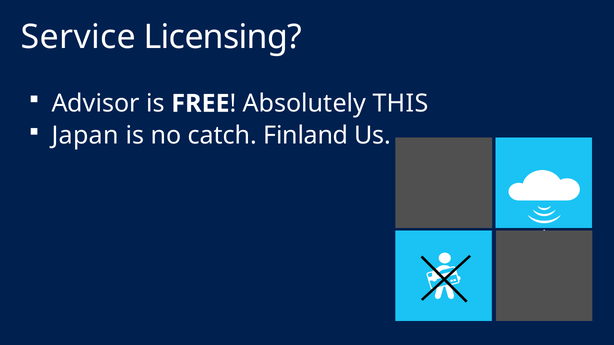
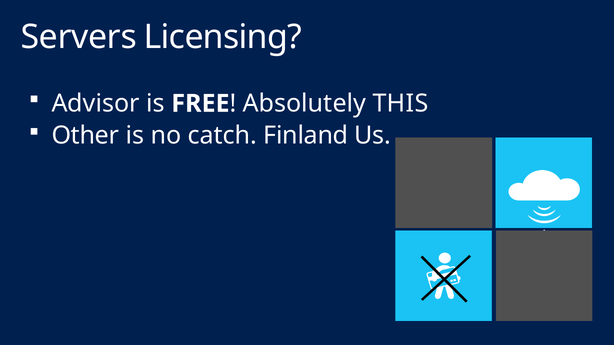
Service: Service -> Servers
Japan: Japan -> Other
